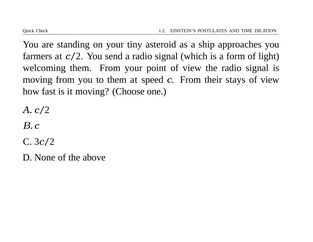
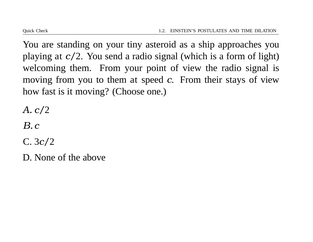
farmers: farmers -> playing
